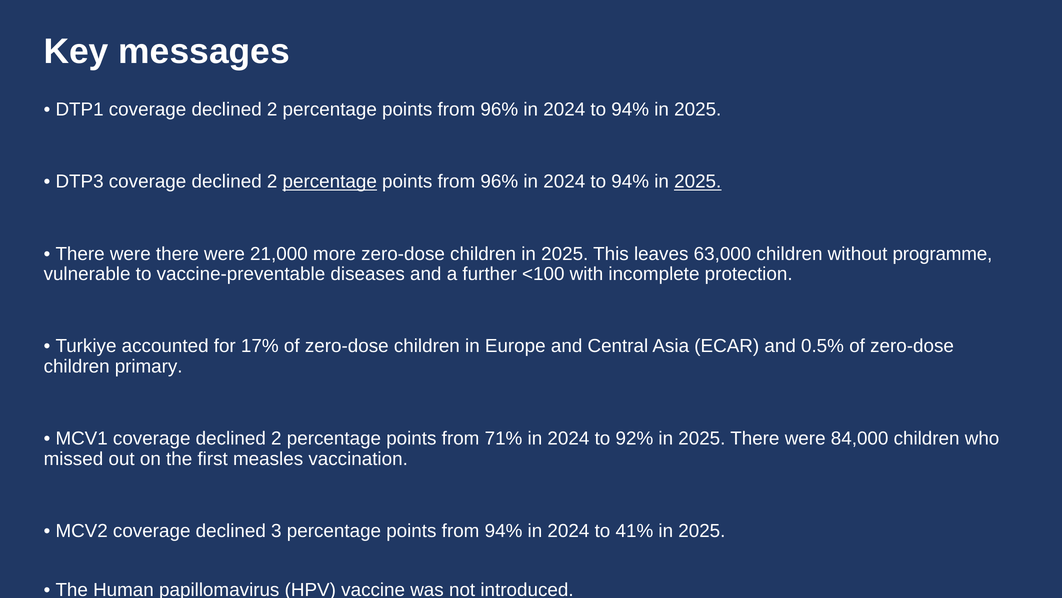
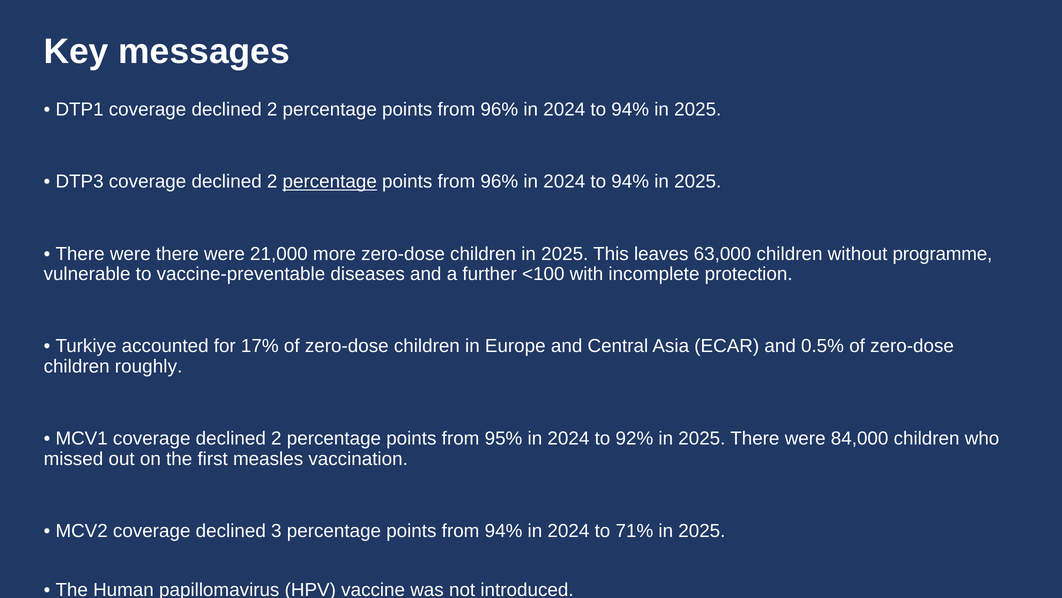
2025 at (698, 182) underline: present -> none
primary: primary -> roughly
71%: 71% -> 95%
41%: 41% -> 71%
